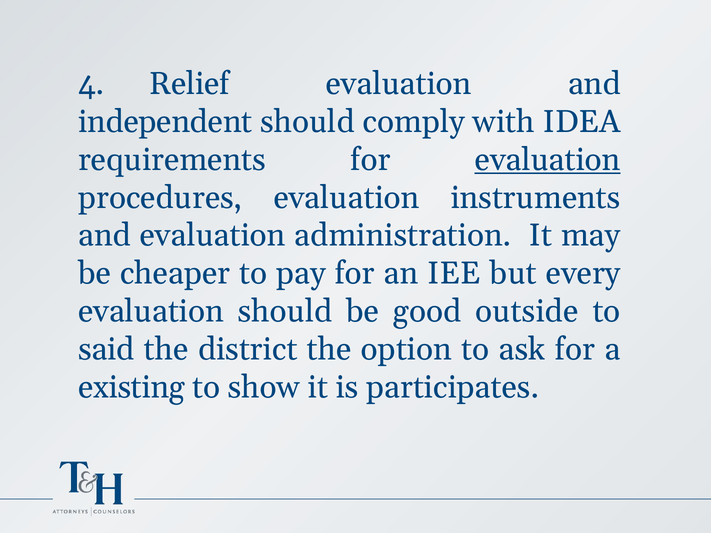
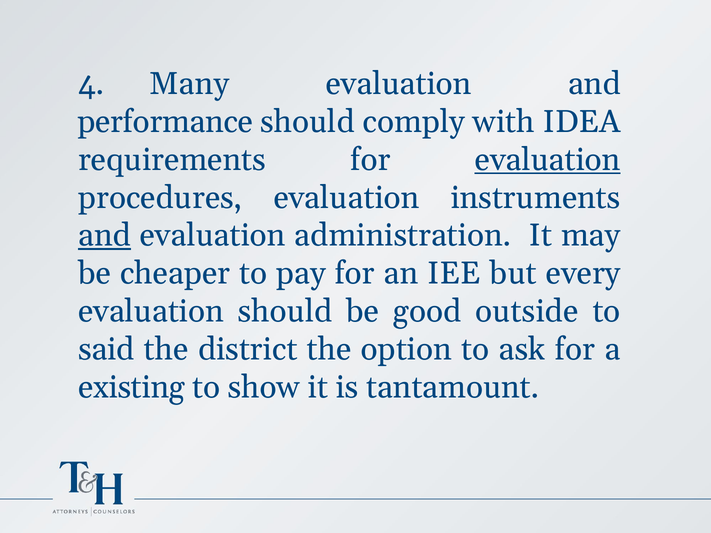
Relief: Relief -> Many
independent: independent -> performance
and at (104, 236) underline: none -> present
participates: participates -> tantamount
